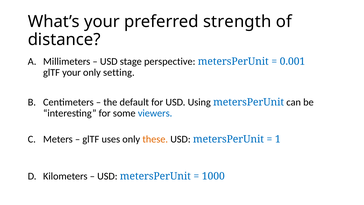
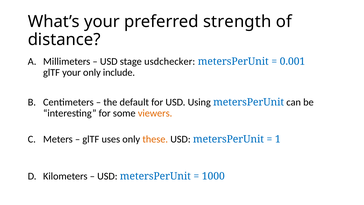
perspective: perspective -> usdchecker
setting: setting -> include
viewers colour: blue -> orange
